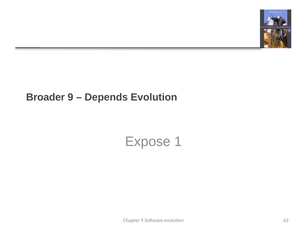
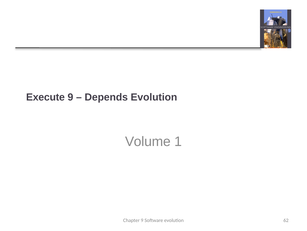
Broader: Broader -> Execute
Expose: Expose -> Volume
